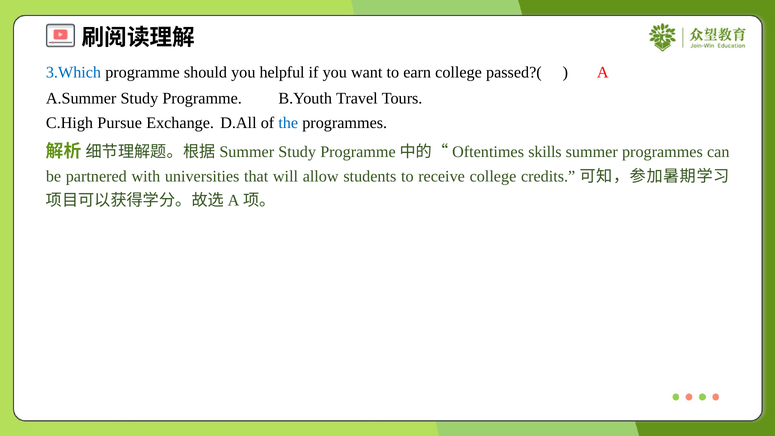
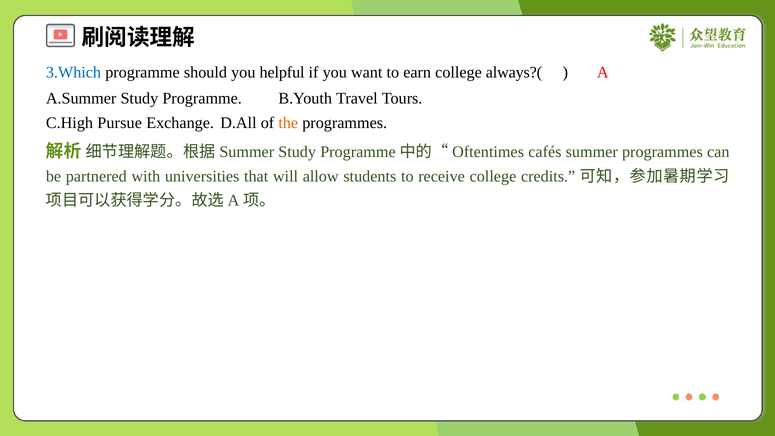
passed?(: passed?( -> always?(
the colour: blue -> orange
skills: skills -> cafés
